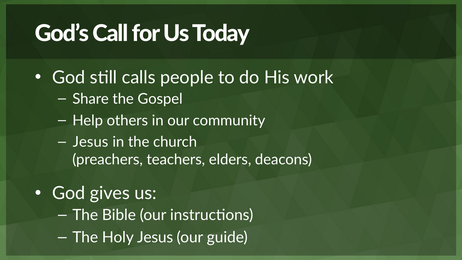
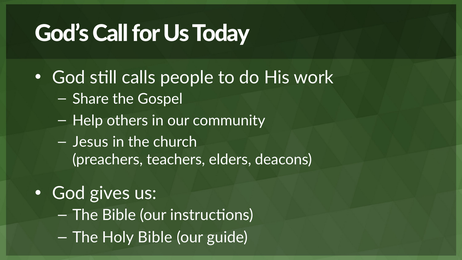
Holy Jesus: Jesus -> Bible
